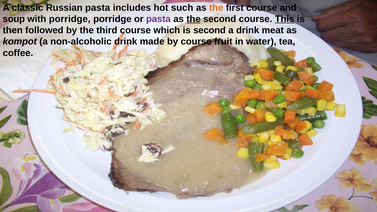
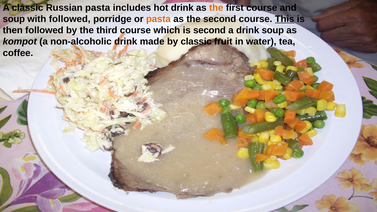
hot such: such -> drink
with porridge: porridge -> followed
pasta at (158, 19) colour: purple -> orange
the at (194, 19) underline: present -> none
drink meat: meat -> soup
by course: course -> classic
